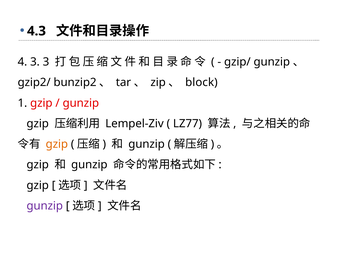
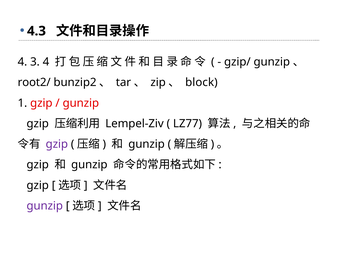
3 3: 3 -> 4
gzip2/: gzip2/ -> root2/
gzip at (57, 144) colour: orange -> purple
